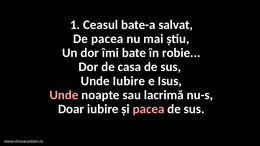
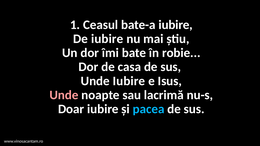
bate-a salvat: salvat -> iubire
De pacea: pacea -> iubire
pacea at (149, 109) colour: pink -> light blue
